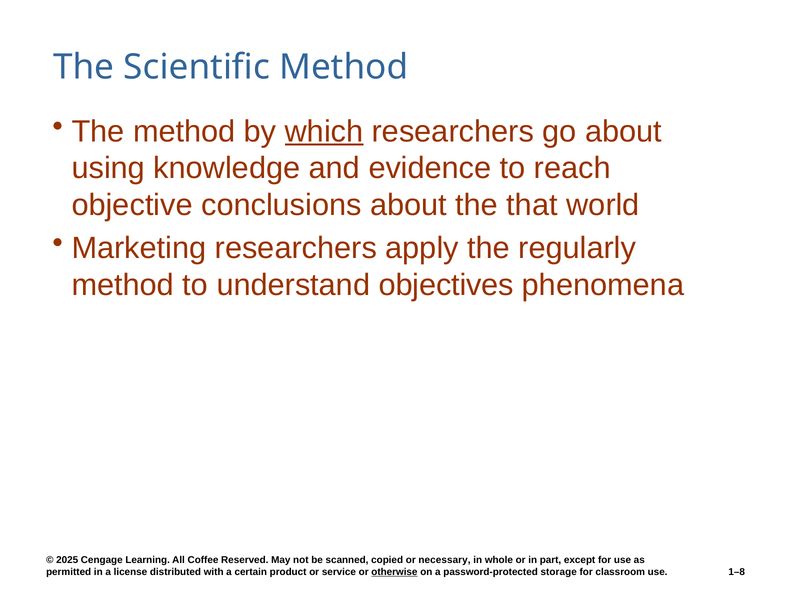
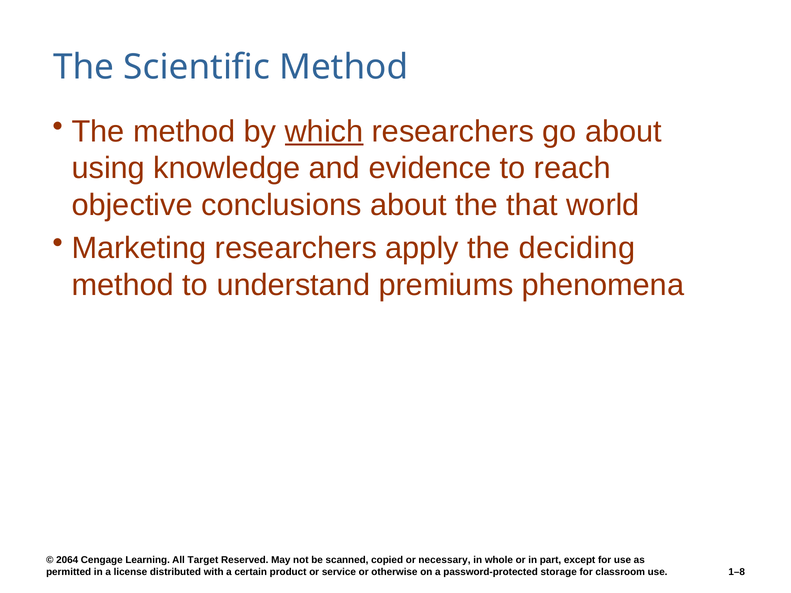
regularly: regularly -> deciding
objectives: objectives -> premiums
2025: 2025 -> 2064
Coffee: Coffee -> Target
otherwise underline: present -> none
